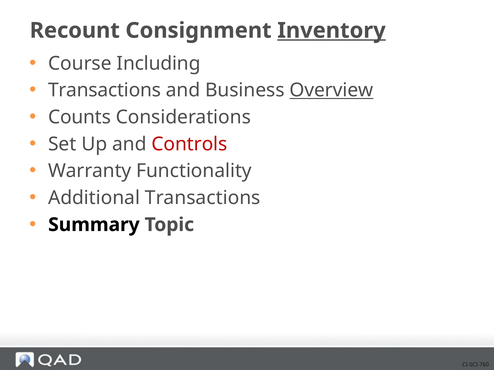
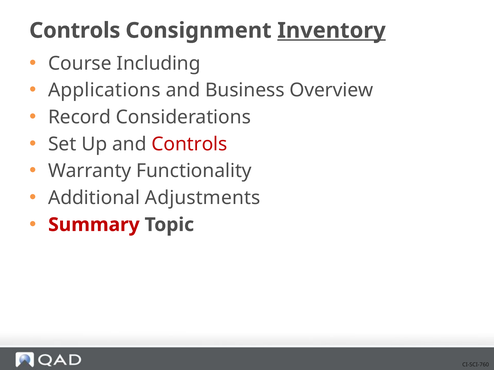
Recount at (75, 31): Recount -> Controls
Transactions at (105, 90): Transactions -> Applications
Overview underline: present -> none
Counts: Counts -> Record
Additional Transactions: Transactions -> Adjustments
Summary colour: black -> red
